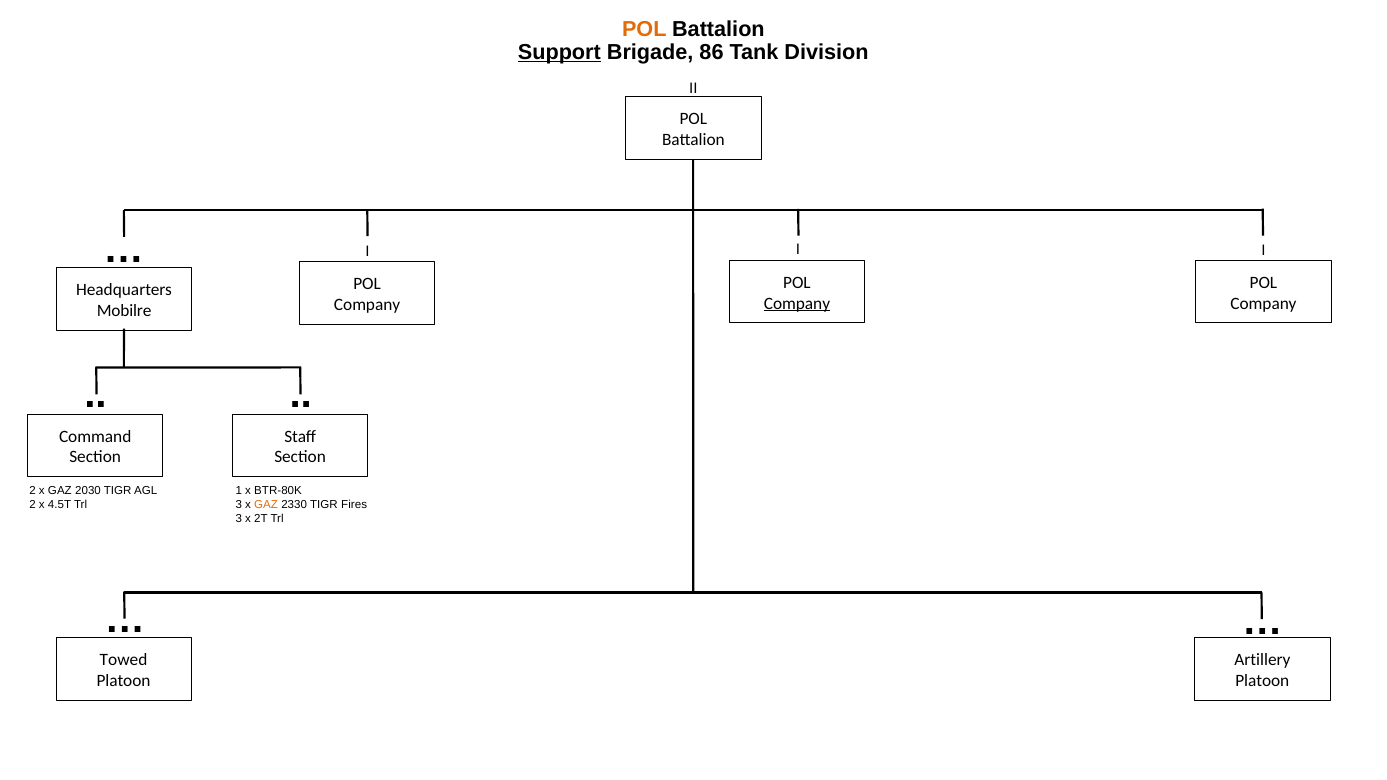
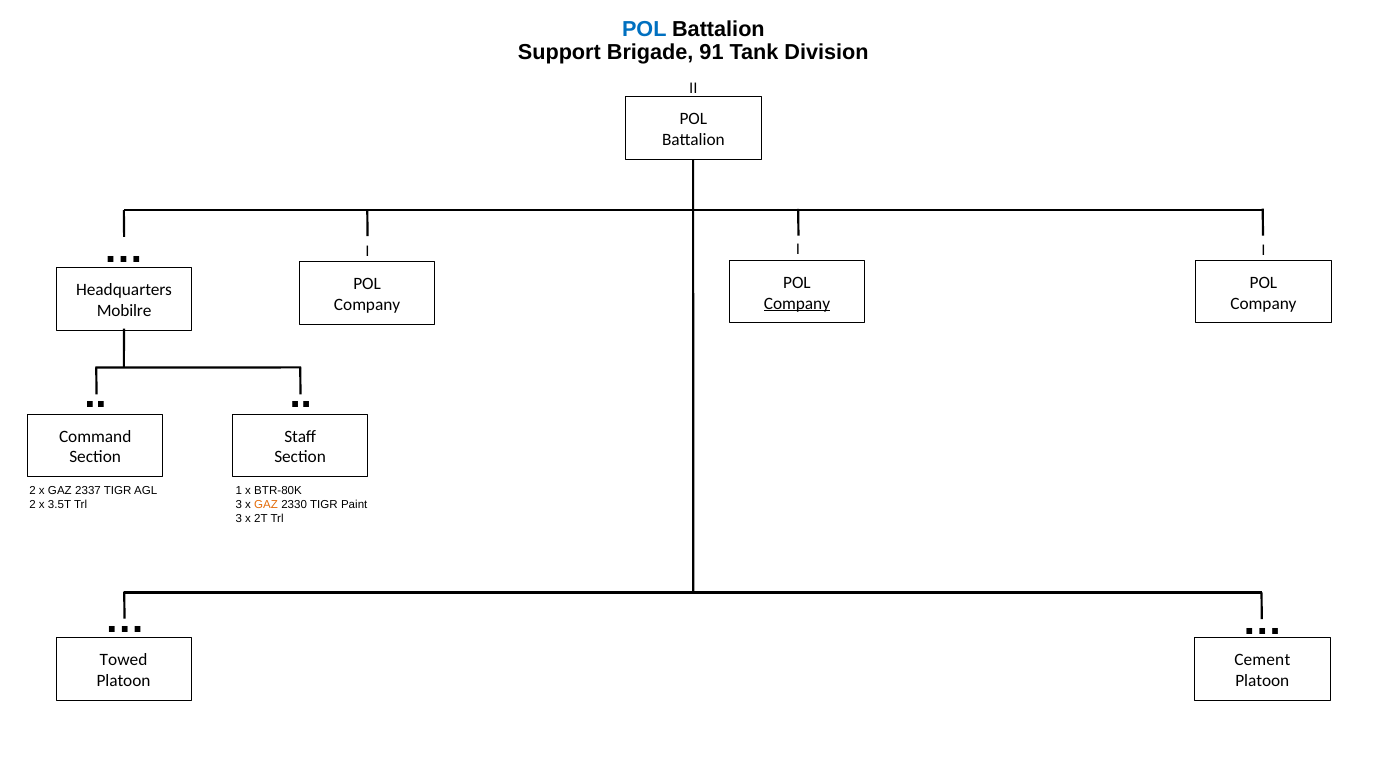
POL at (644, 29) colour: orange -> blue
Support underline: present -> none
86: 86 -> 91
2030: 2030 -> 2337
4.5T: 4.5T -> 3.5T
Fires: Fires -> Paint
Artillery: Artillery -> Cement
